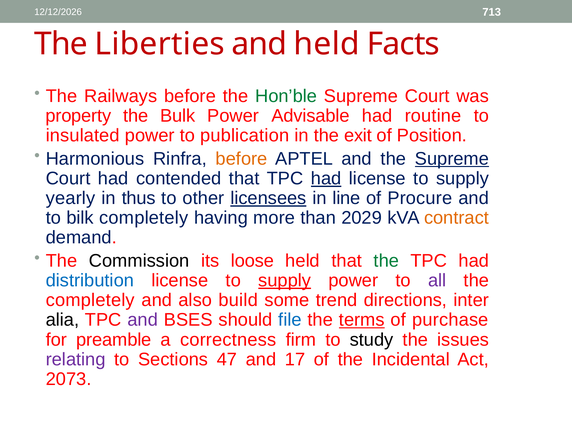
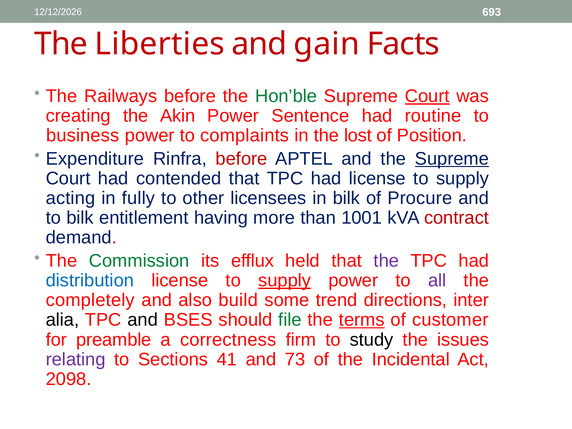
713: 713 -> 693
and held: held -> gain
Court at (427, 96) underline: none -> present
property: property -> creating
Bulk: Bulk -> Akin
Advisable: Advisable -> Sentence
insulated: insulated -> business
publication: publication -> complaints
exit: exit -> lost
Harmonious: Harmonious -> Expenditure
before at (242, 159) colour: orange -> red
had at (326, 178) underline: present -> none
yearly: yearly -> acting
thus: thus -> fully
licensees underline: present -> none
in line: line -> bilk
bilk completely: completely -> entitlement
2029: 2029 -> 1001
contract colour: orange -> red
Commission colour: black -> green
loose: loose -> efflux
the at (386, 261) colour: green -> purple
and at (143, 320) colour: purple -> black
file colour: blue -> green
purchase: purchase -> customer
47: 47 -> 41
17: 17 -> 73
2073: 2073 -> 2098
